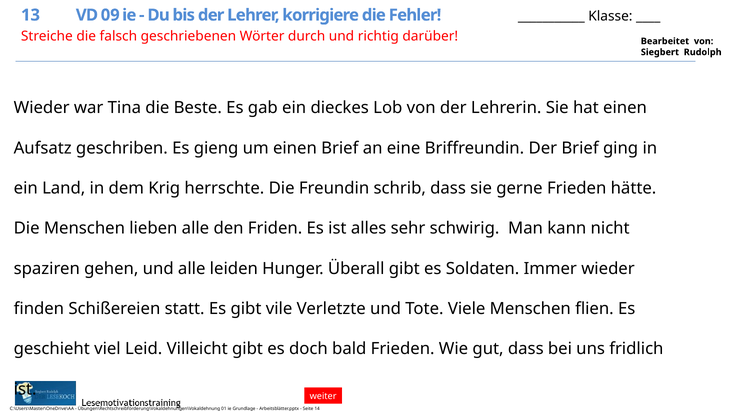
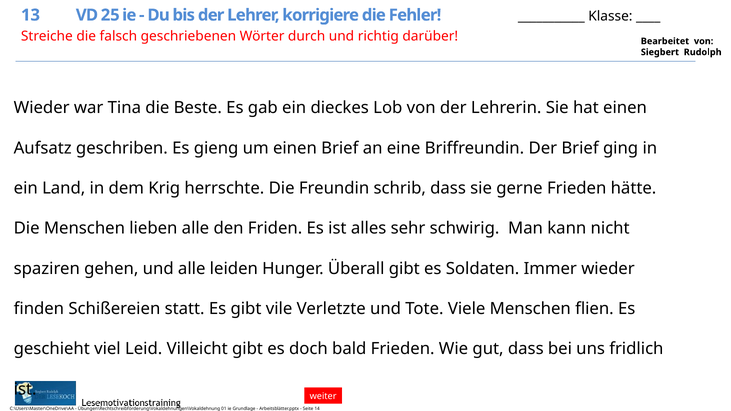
09: 09 -> 25
